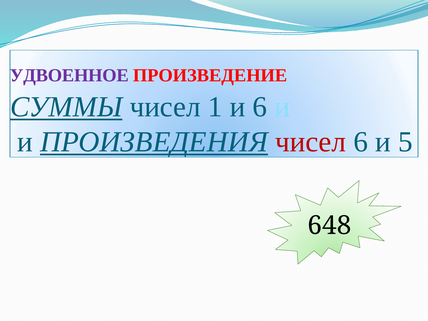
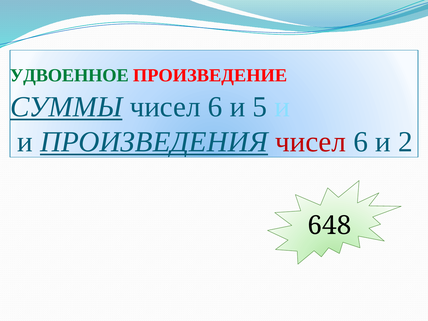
УДВОЕННОЕ colour: purple -> green
СУММЫ чисел 1: 1 -> 6
и 6: 6 -> 5
5: 5 -> 2
